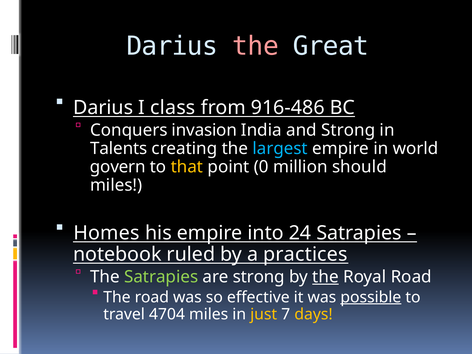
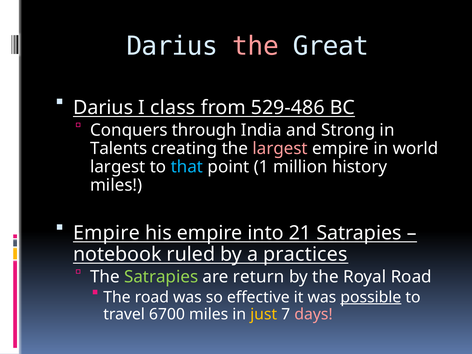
916-486: 916-486 -> 529-486
invasion: invasion -> through
largest at (280, 148) colour: light blue -> pink
govern at (118, 167): govern -> largest
that colour: yellow -> light blue
0: 0 -> 1
should: should -> history
Homes at (106, 233): Homes -> Empire
24: 24 -> 21
are strong: strong -> return
the at (325, 277) underline: present -> none
4704: 4704 -> 6700
days colour: yellow -> pink
